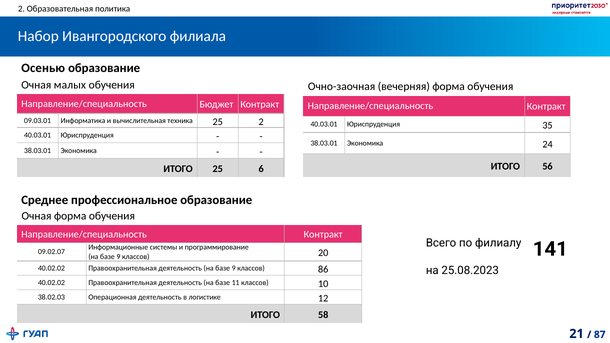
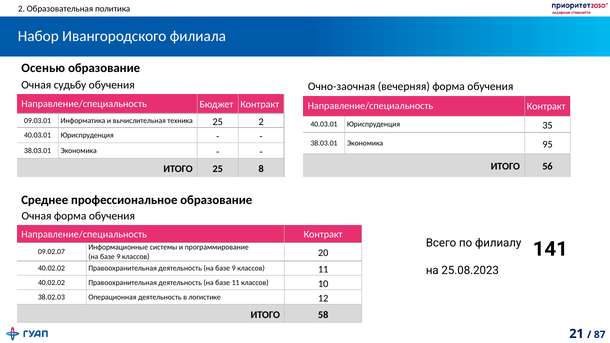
малых: малых -> судьбу
24: 24 -> 95
6: 6 -> 8
классов 86: 86 -> 11
